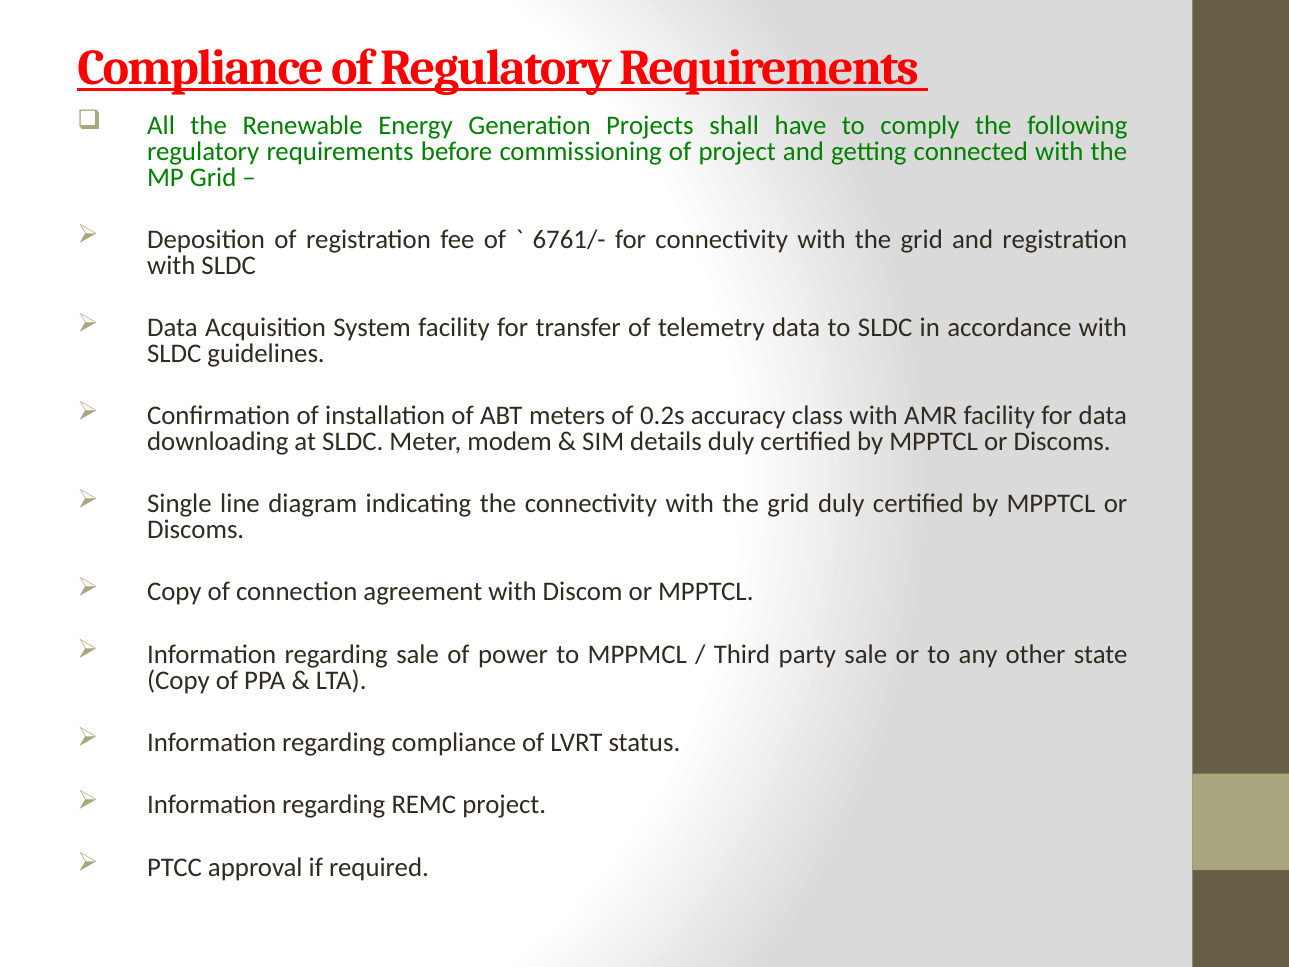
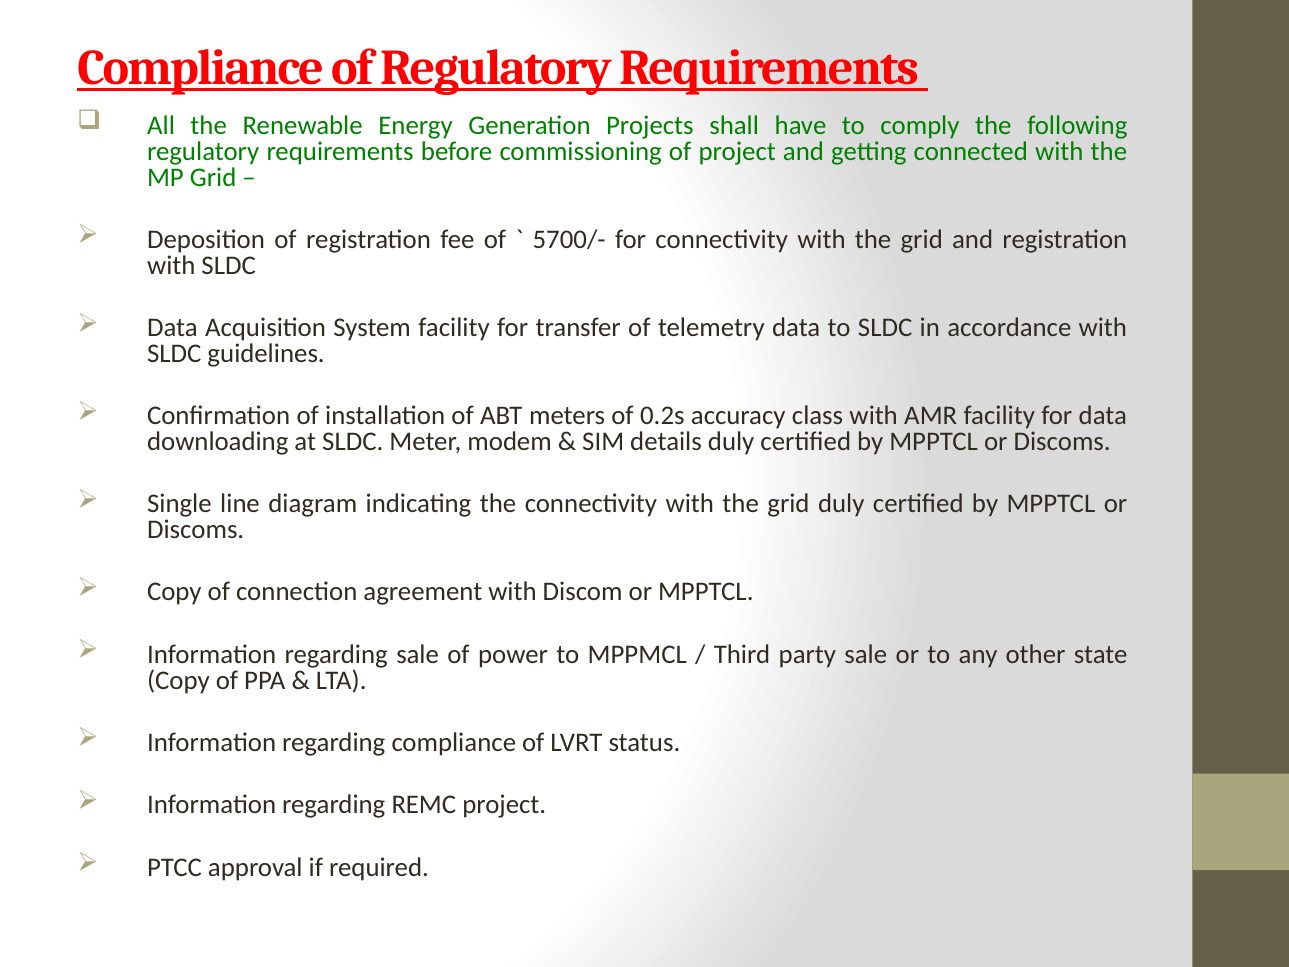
6761/-: 6761/- -> 5700/-
